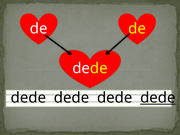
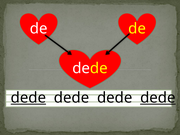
dede at (28, 98) underline: none -> present
